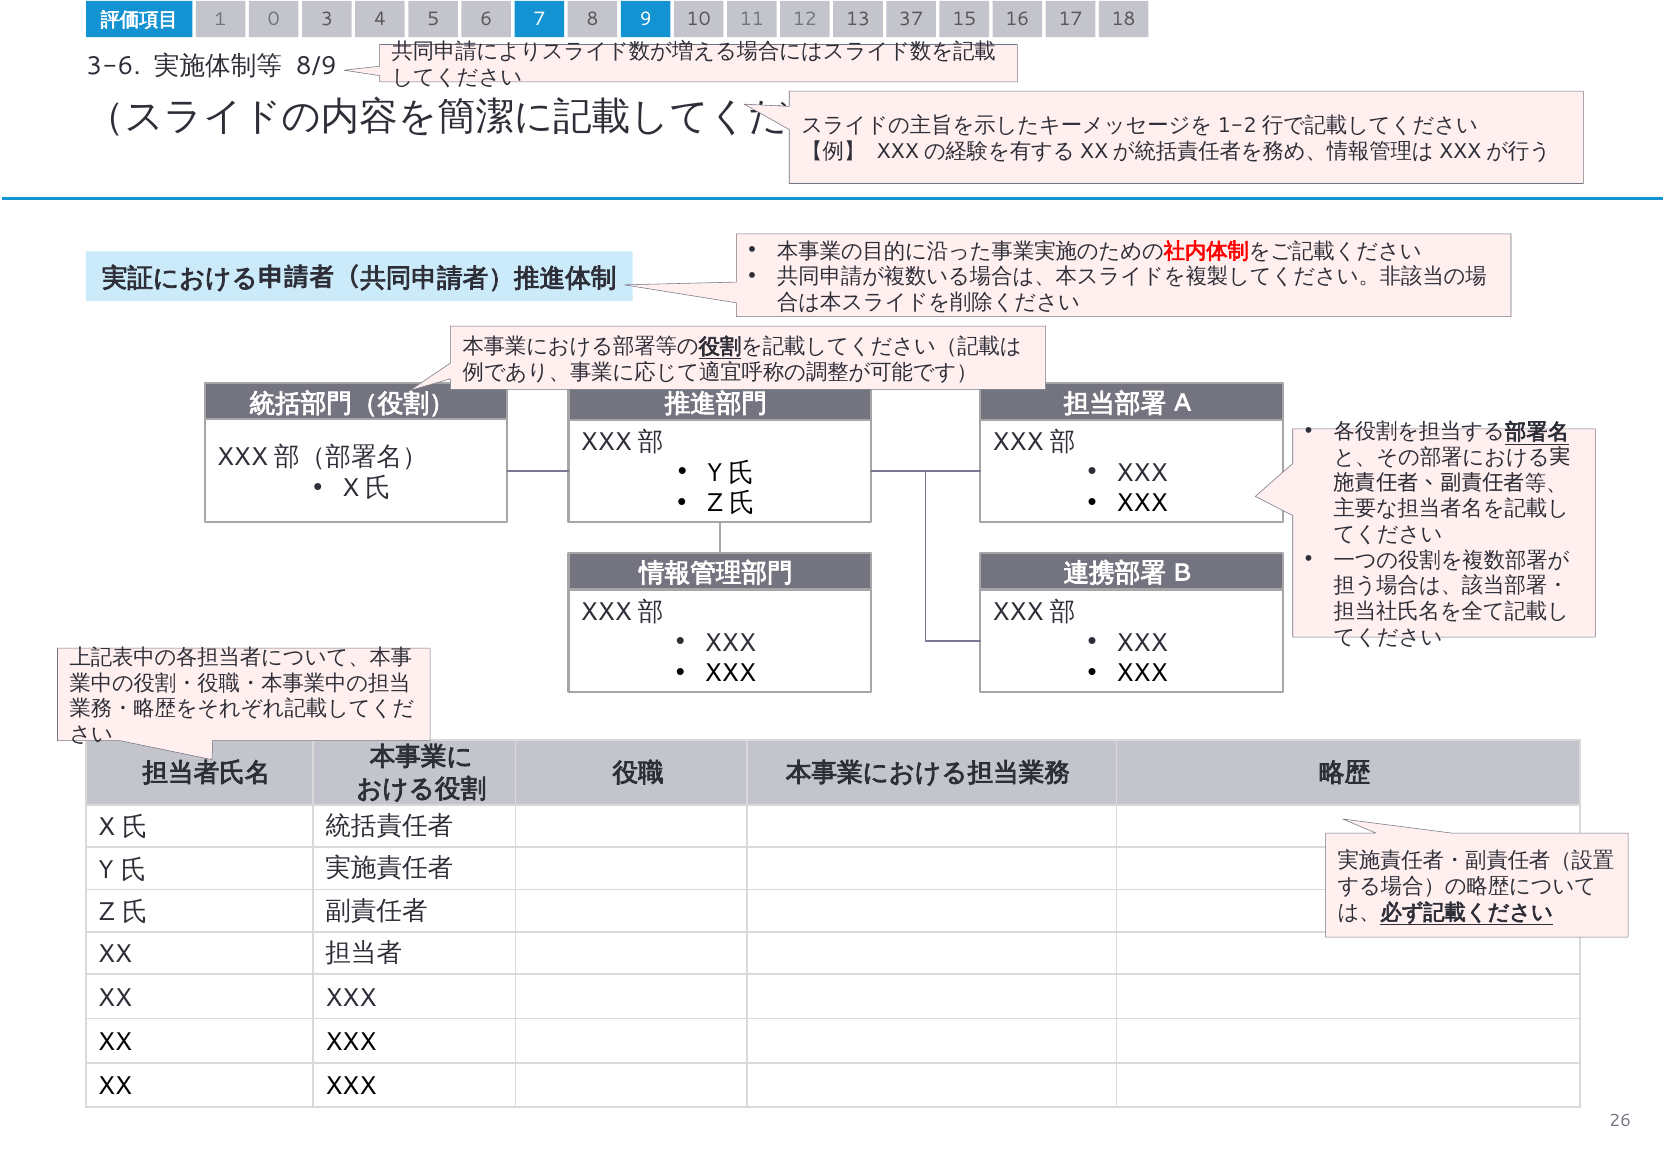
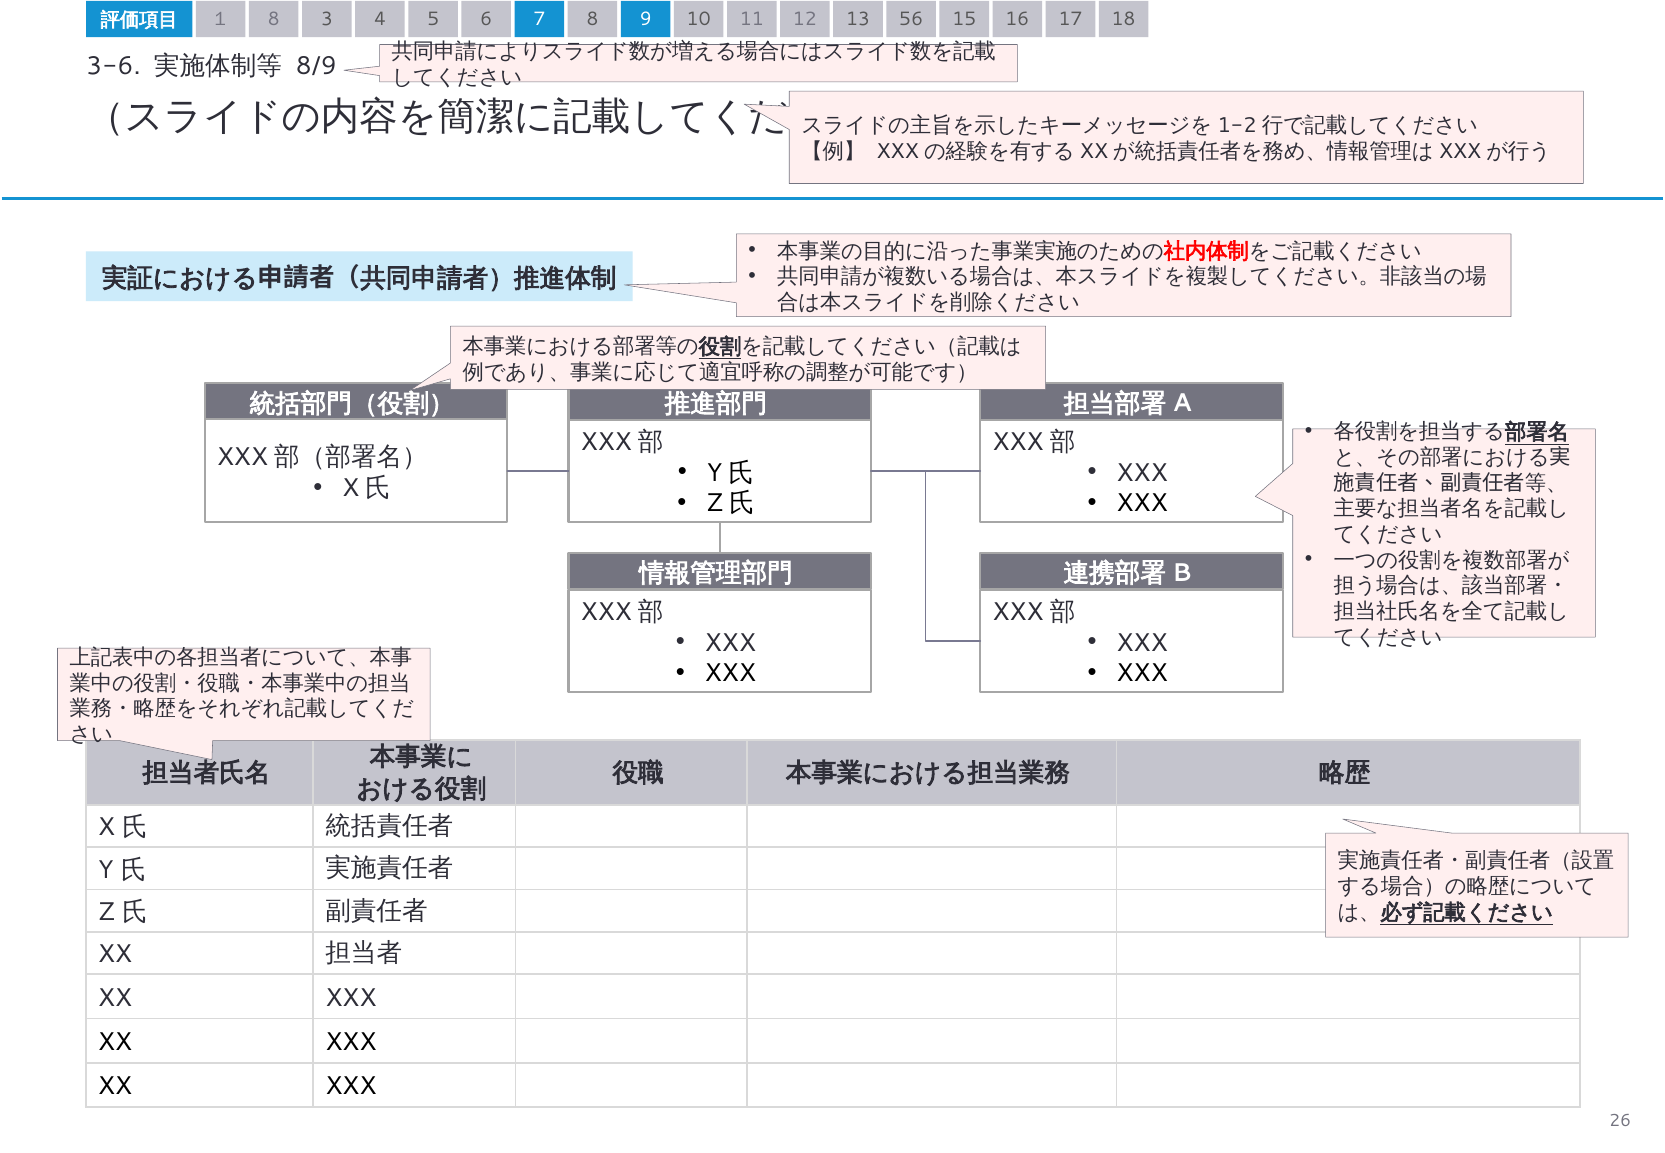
１ 0: 0 -> 8
37: 37 -> 56
